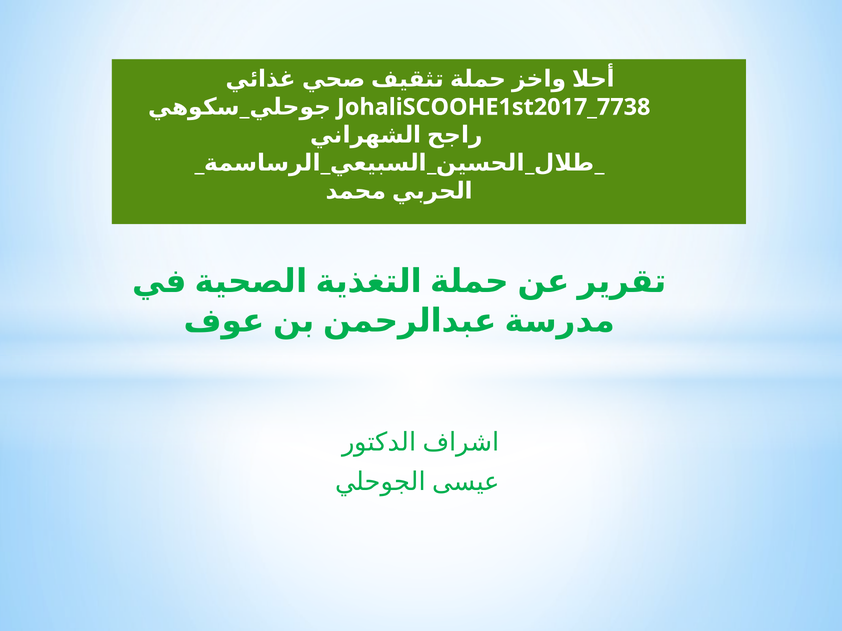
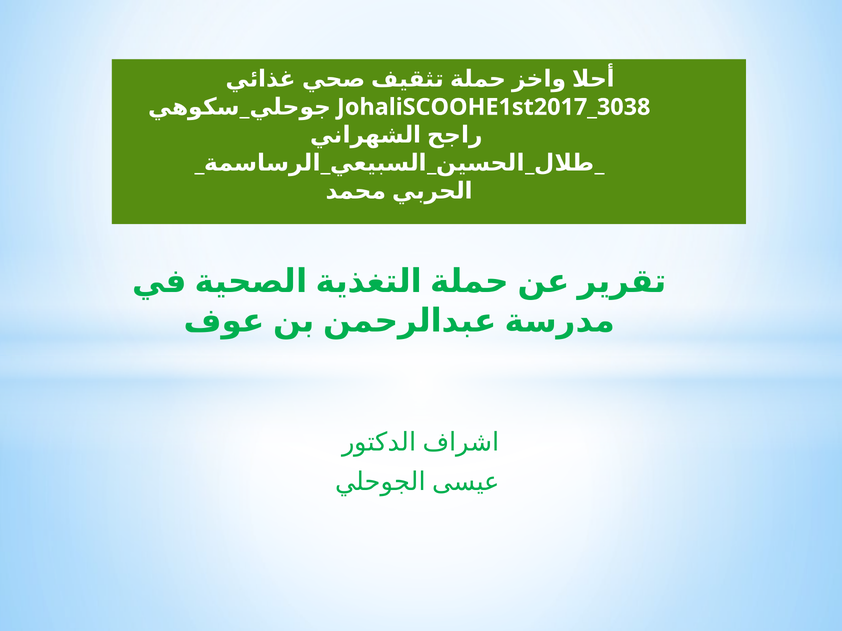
JohaliSCOOHE1st2017_7738: JohaliSCOOHE1st2017_7738 -> JohaliSCOOHE1st2017_3038
